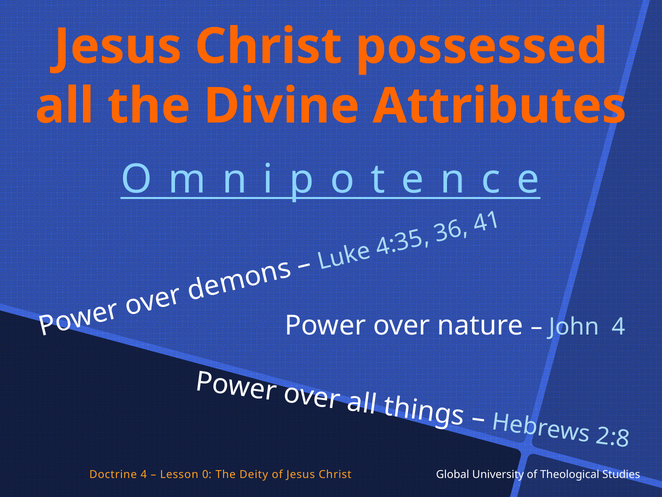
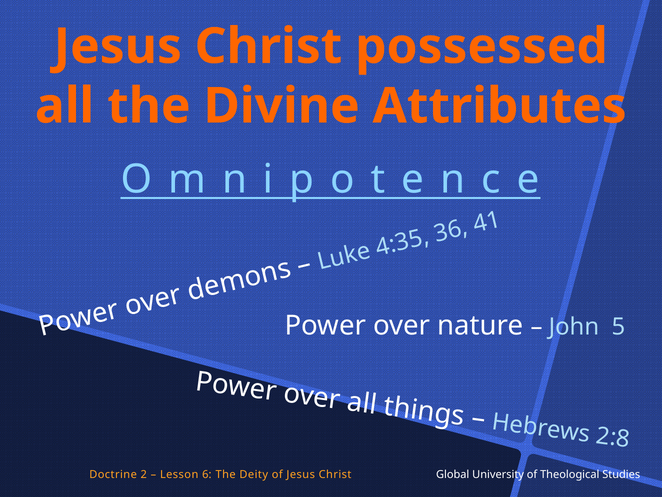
John 4: 4 -> 5
Doctrine 4: 4 -> 2
Lesson 0: 0 -> 6
